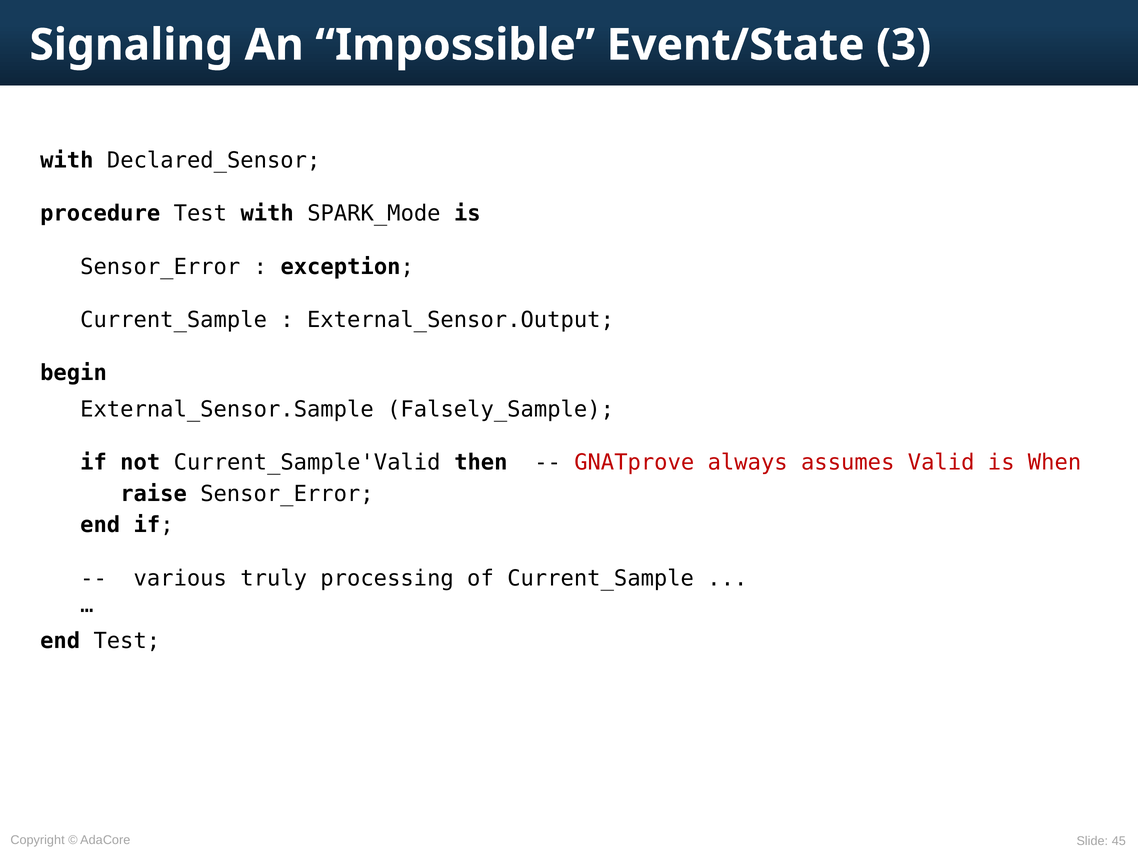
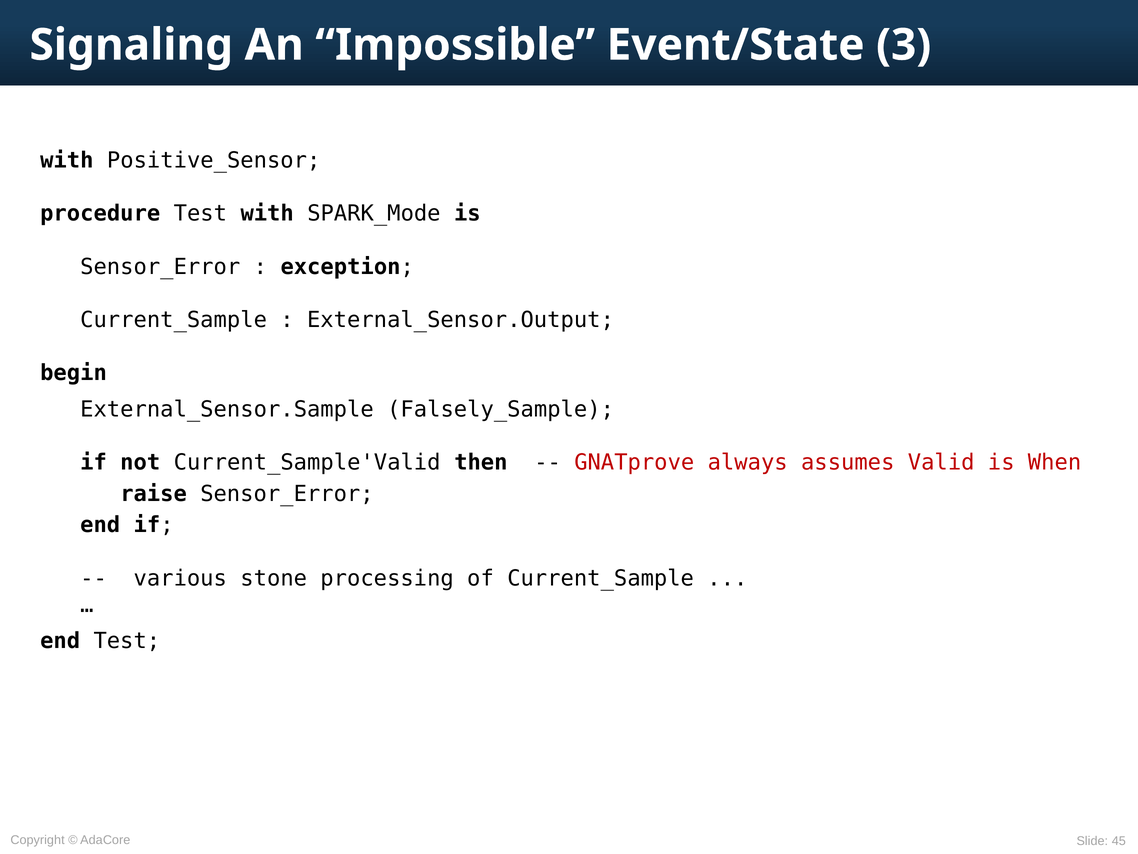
Declared_Sensor: Declared_Sensor -> Positive_Sensor
truly: truly -> stone
